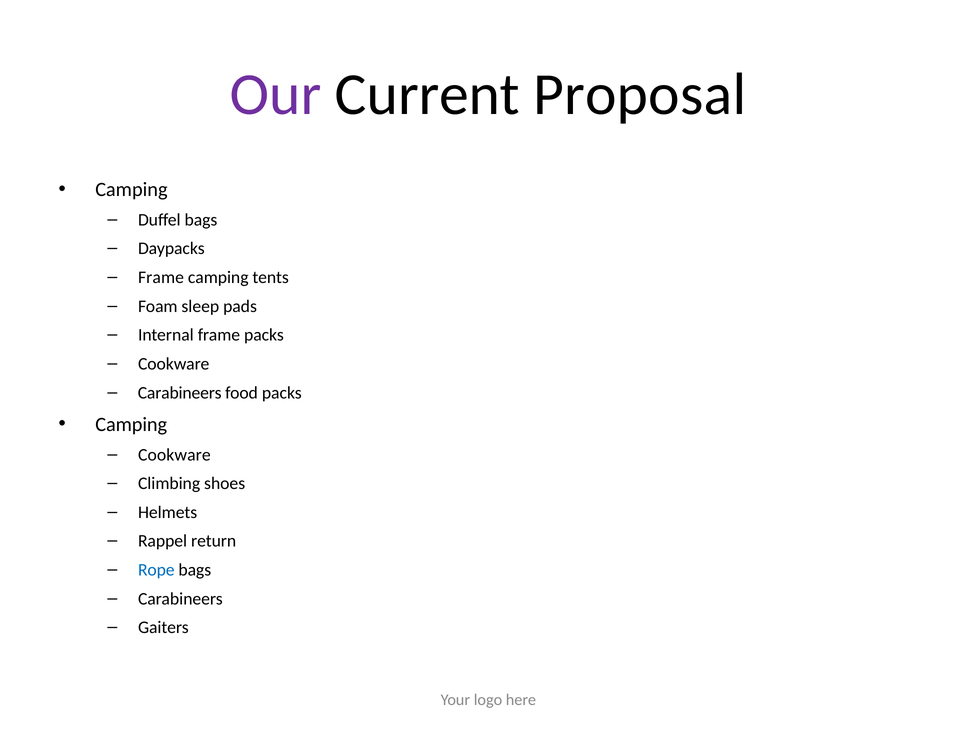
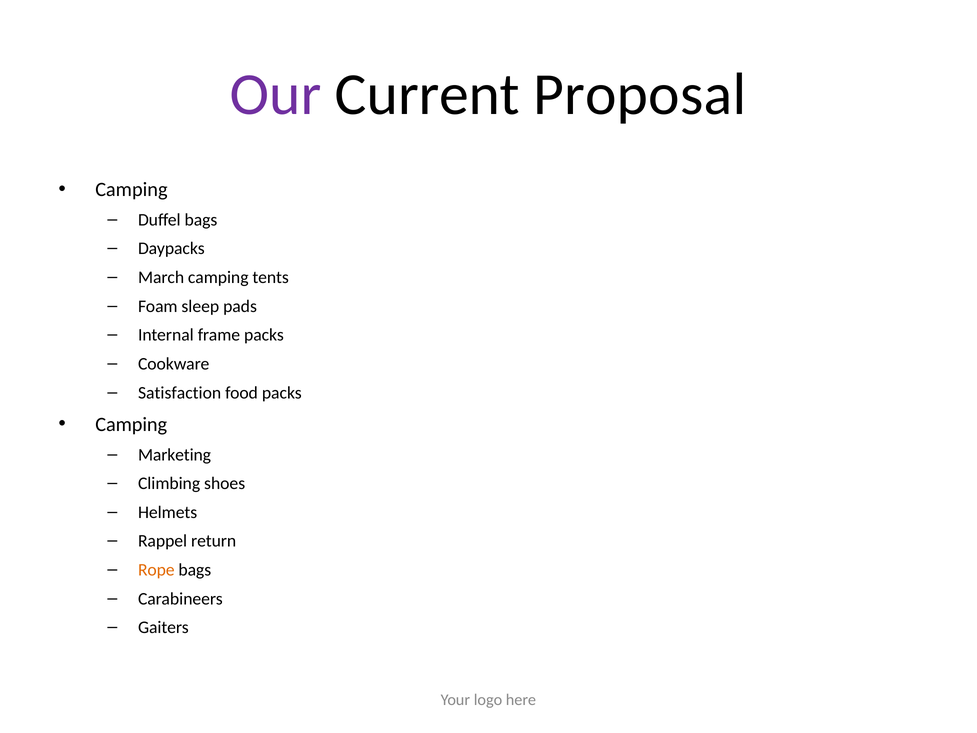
Frame at (161, 277): Frame -> March
Carabineers at (180, 393): Carabineers -> Satisfaction
Cookware at (174, 455): Cookware -> Marketing
Rope colour: blue -> orange
